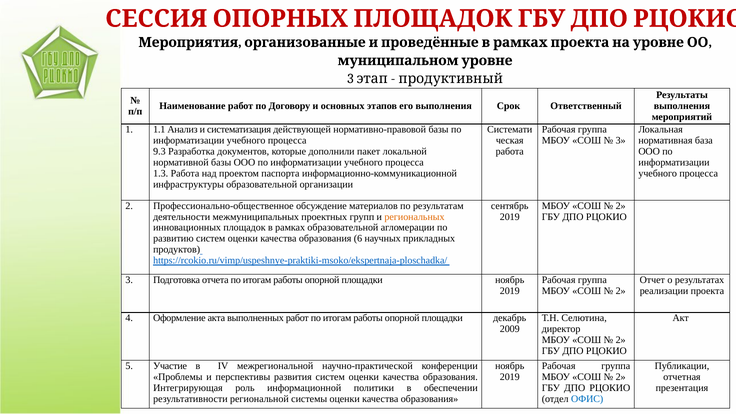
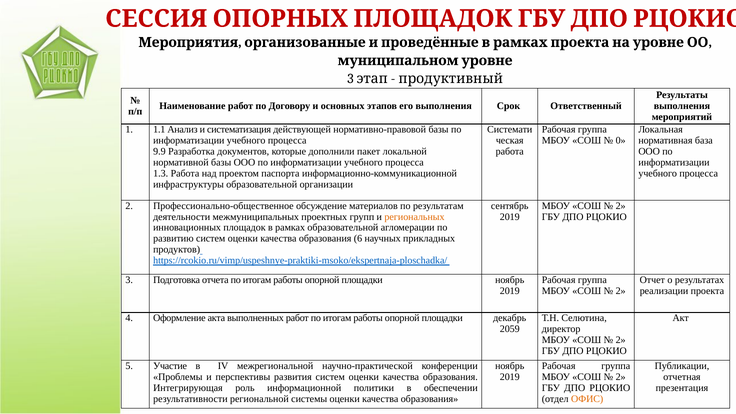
3 at (621, 141): 3 -> 0
9.3: 9.3 -> 9.9
2009: 2009 -> 2059
ОФИС colour: blue -> orange
